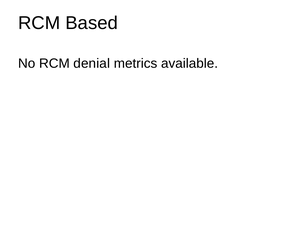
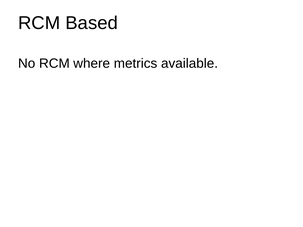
denial: denial -> where
